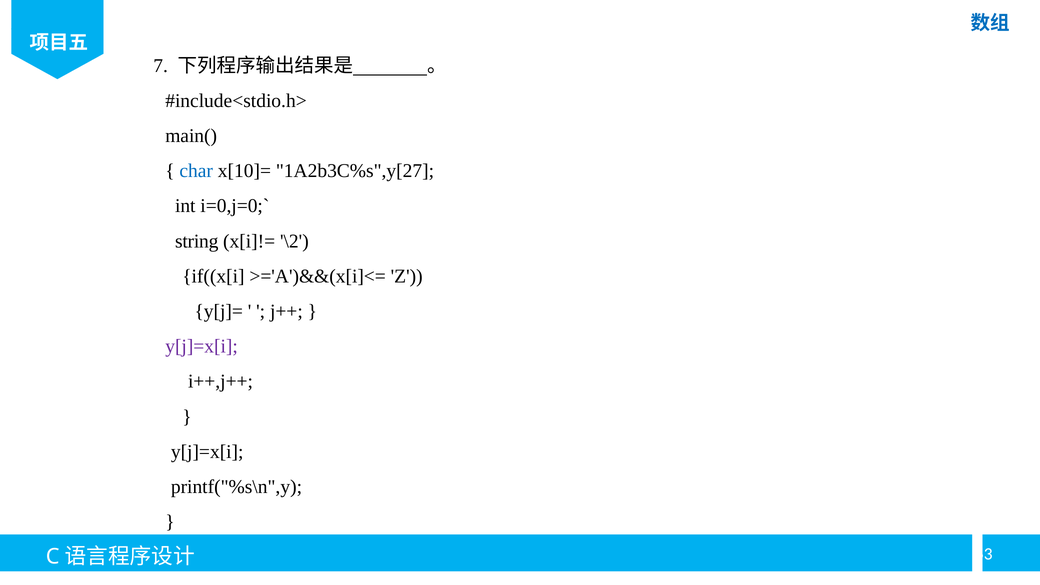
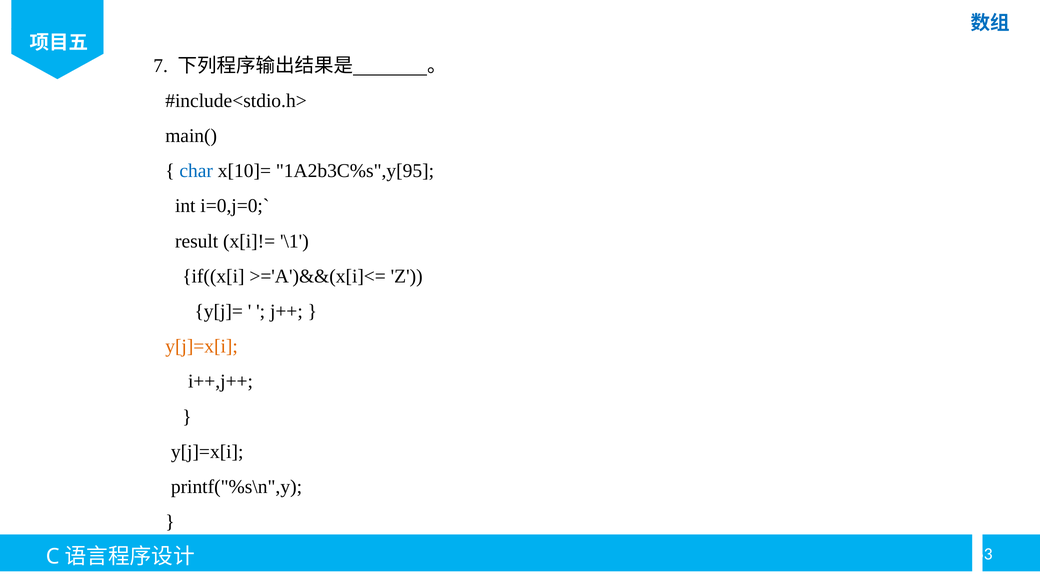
1A2b3C%s",y[27: 1A2b3C%s",y[27 -> 1A2b3C%s",y[95
string: string -> result
\2: \2 -> \1
y[j]=x[i at (202, 346) colour: purple -> orange
